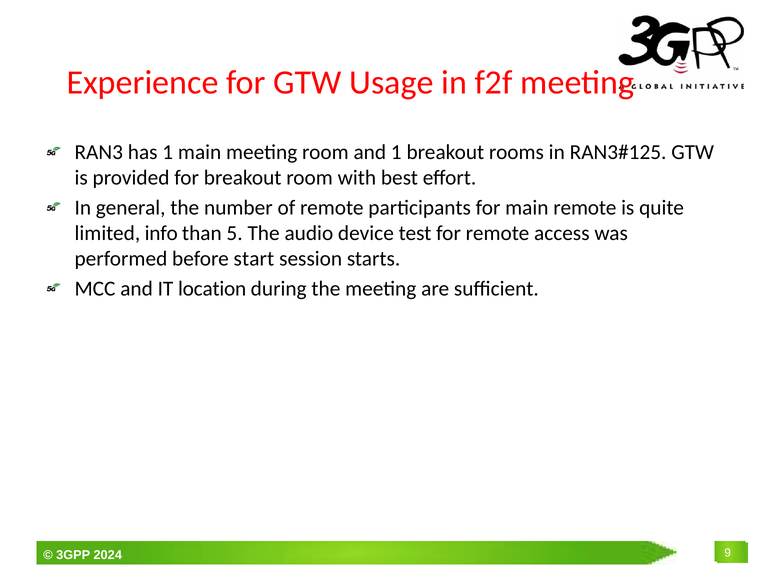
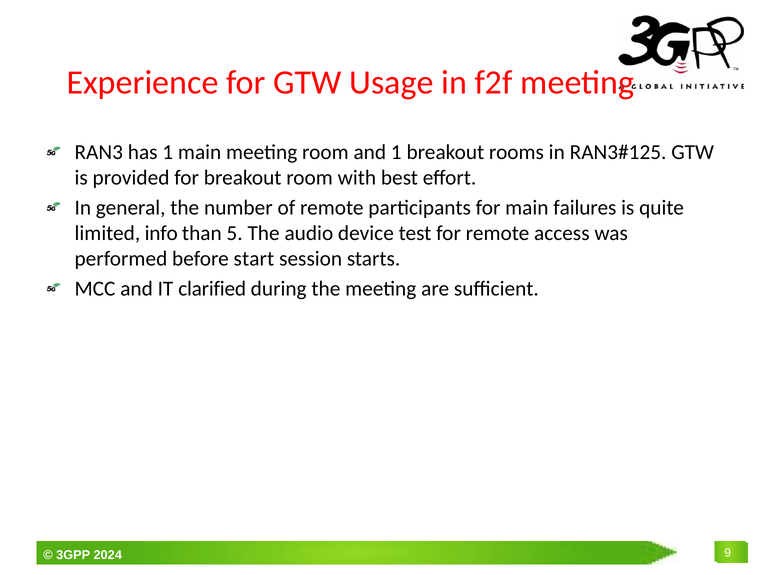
main remote: remote -> failures
location: location -> clarified
